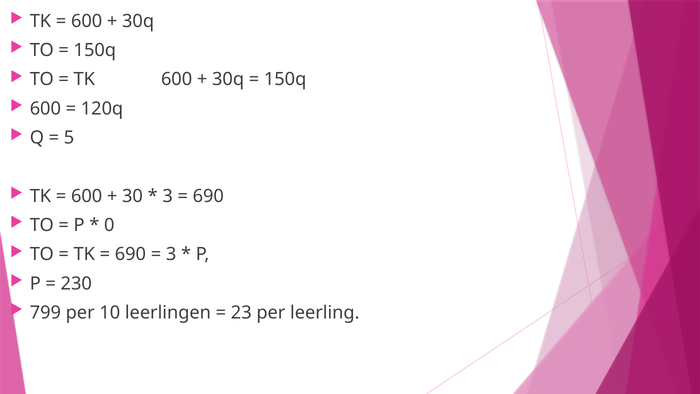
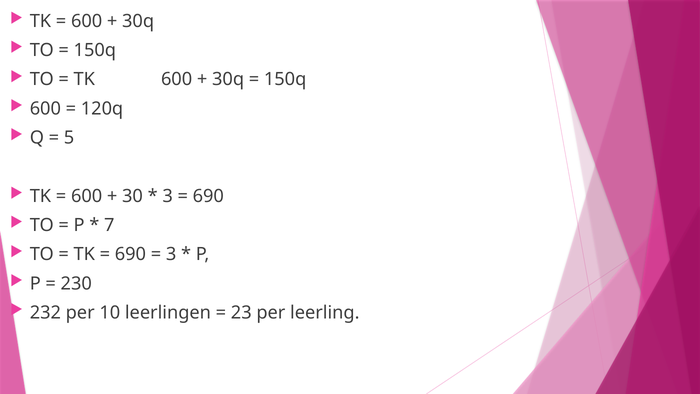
0: 0 -> 7
799: 799 -> 232
